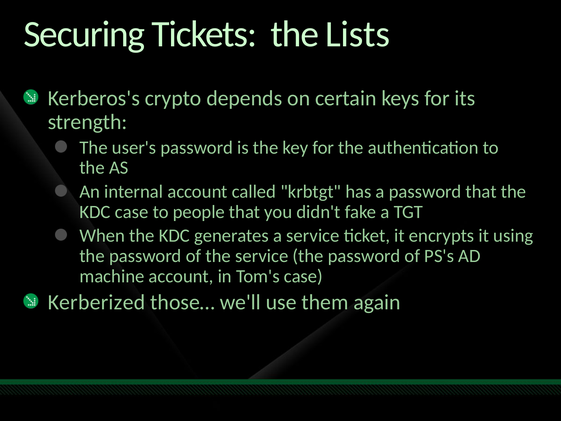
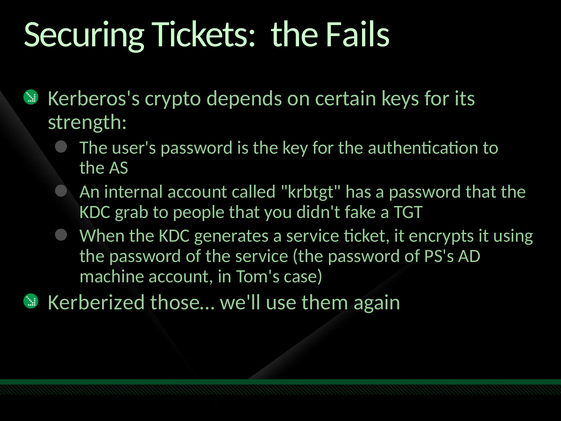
Lists: Lists -> Fails
KDC case: case -> grab
